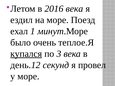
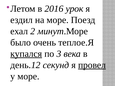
2016 века: века -> урок
1: 1 -> 2
провел underline: none -> present
